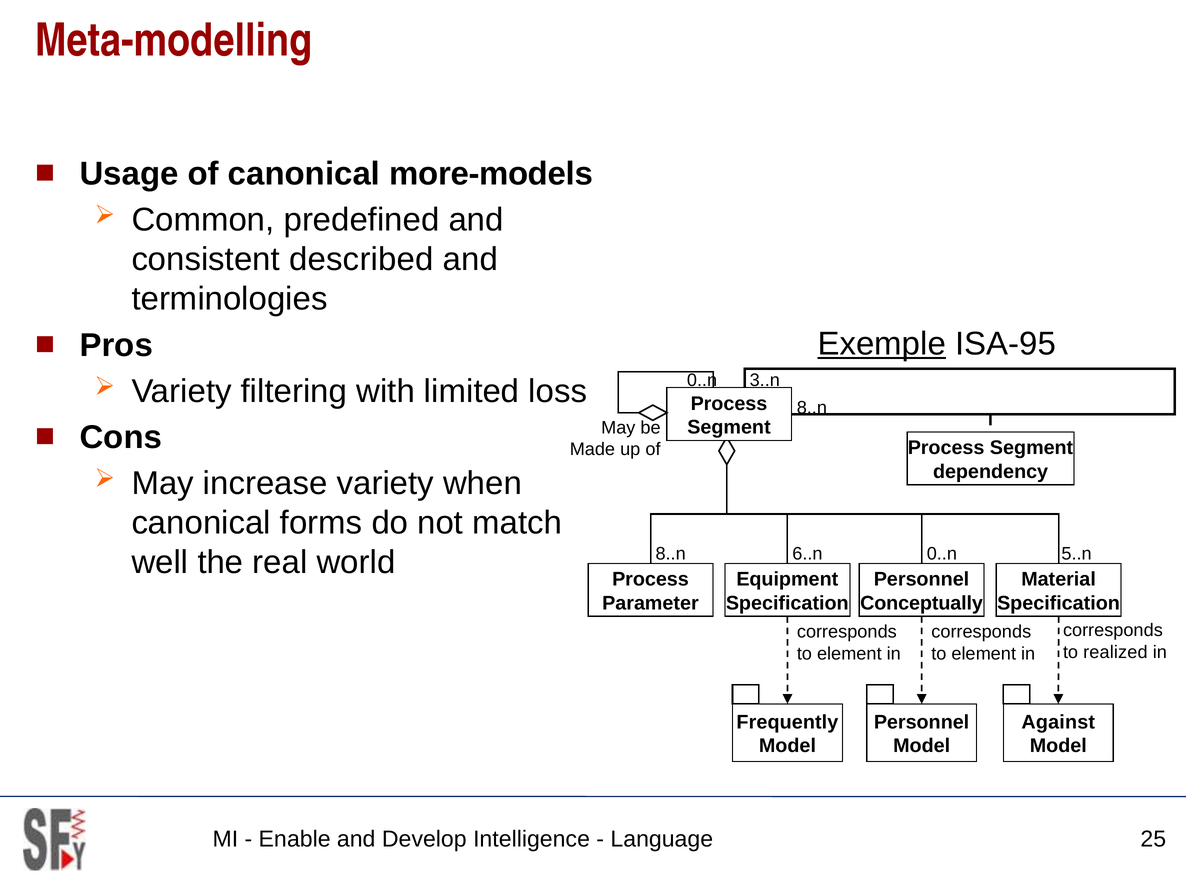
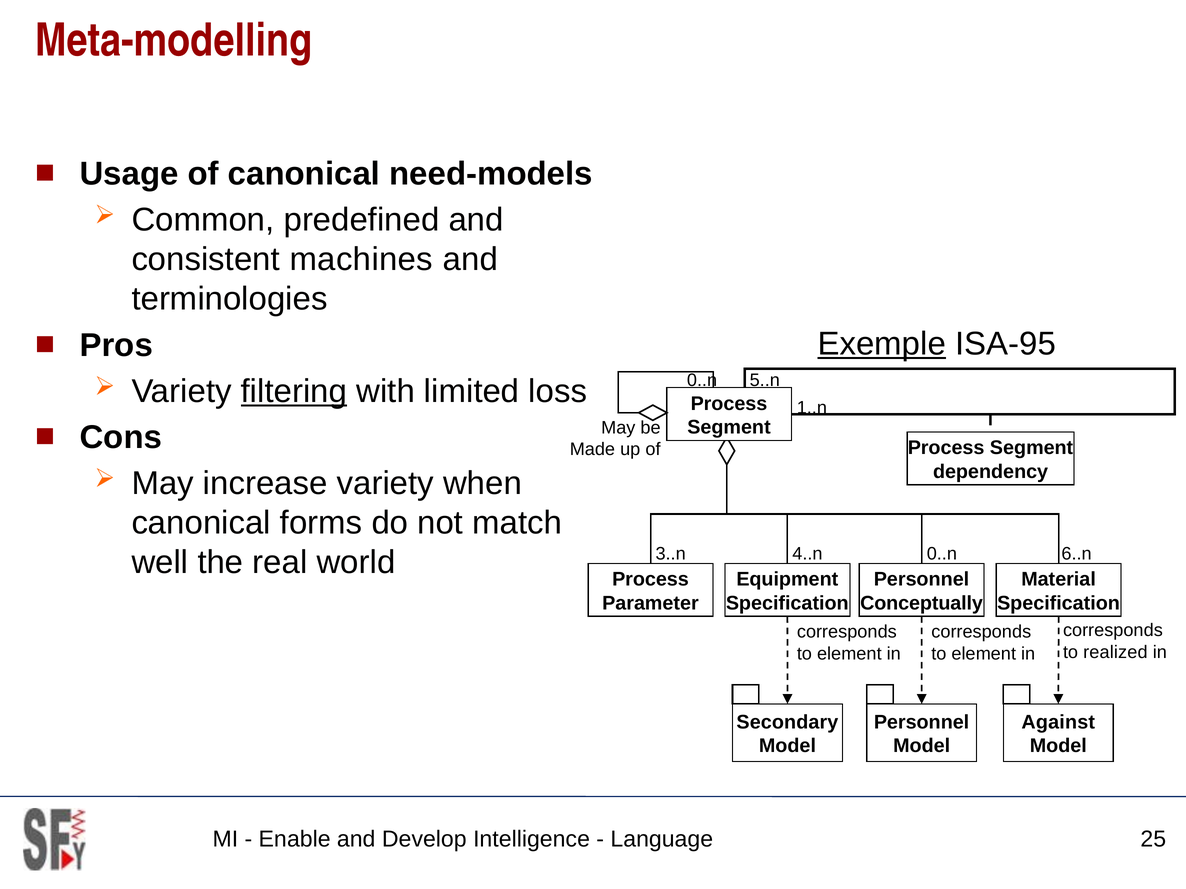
more-models: more-models -> need-models
described: described -> machines
3..n: 3..n -> 5..n
filtering underline: none -> present
8..n at (812, 408): 8..n -> 1..n
8..n at (671, 554): 8..n -> 3..n
6..n: 6..n -> 4..n
5..n: 5..n -> 6..n
Frequently: Frequently -> Secondary
